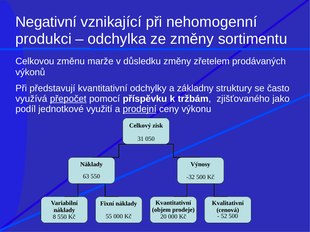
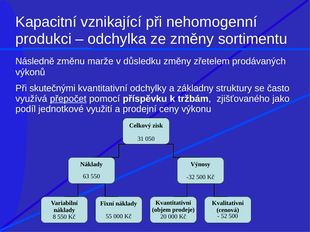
Negativní: Negativní -> Kapacitní
Celkovou: Celkovou -> Následně
představují: představují -> skutečnými
prodejní underline: present -> none
